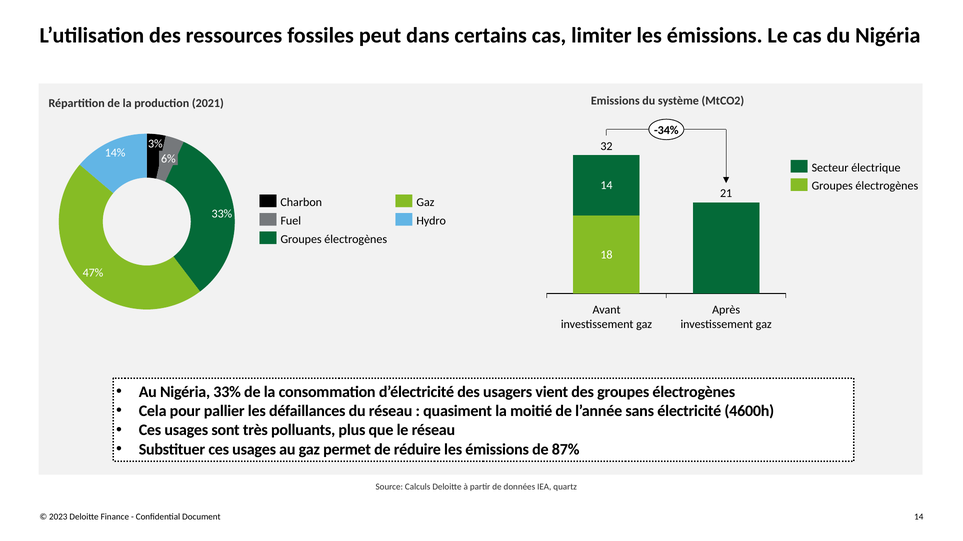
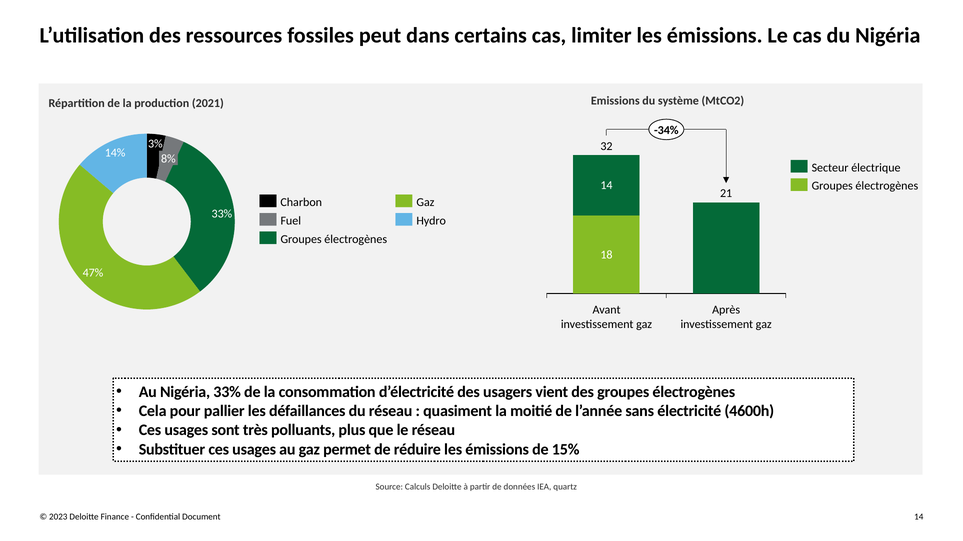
6%: 6% -> 8%
87%: 87% -> 15%
